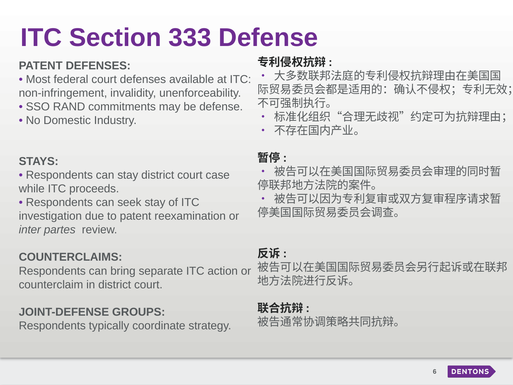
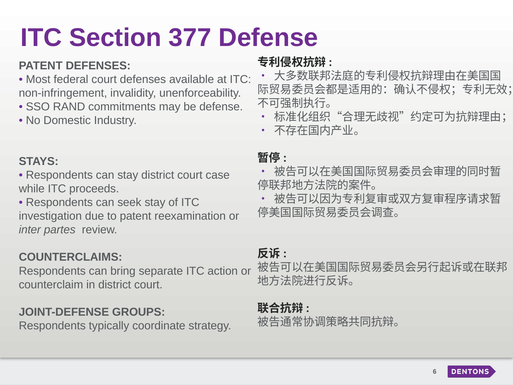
333: 333 -> 377
